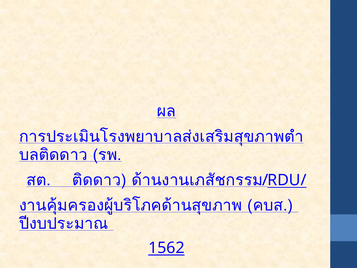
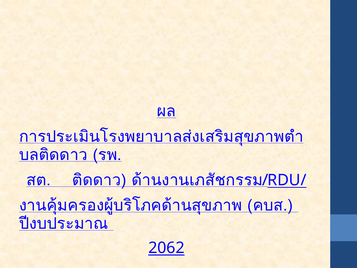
1562: 1562 -> 2062
